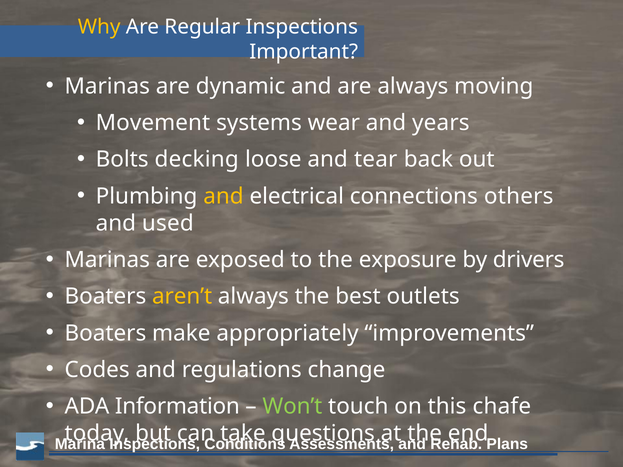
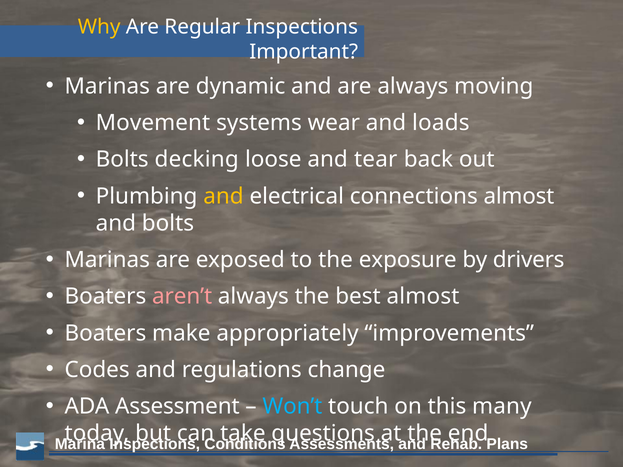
years: years -> loads
connections others: others -> almost
and used: used -> bolts
aren’t colour: yellow -> pink
best outlets: outlets -> almost
Information: Information -> Assessment
Won’t colour: light green -> light blue
chafe: chafe -> many
